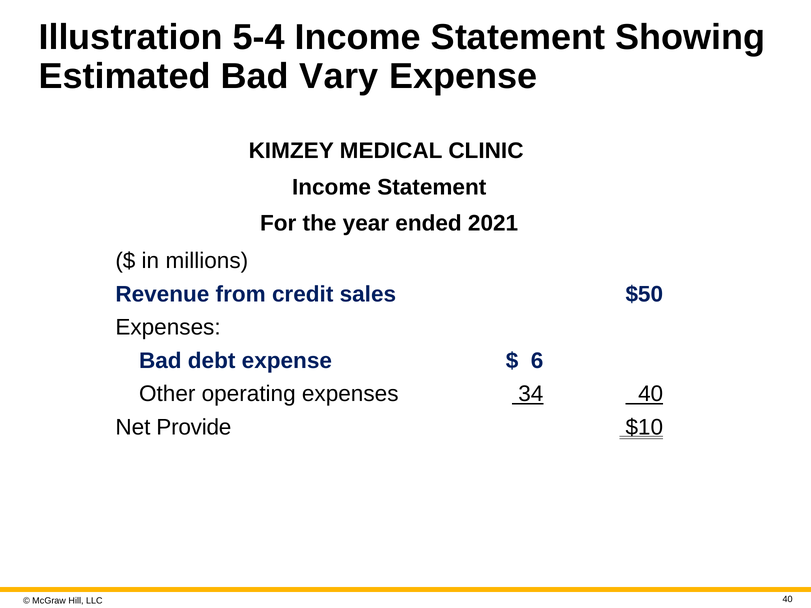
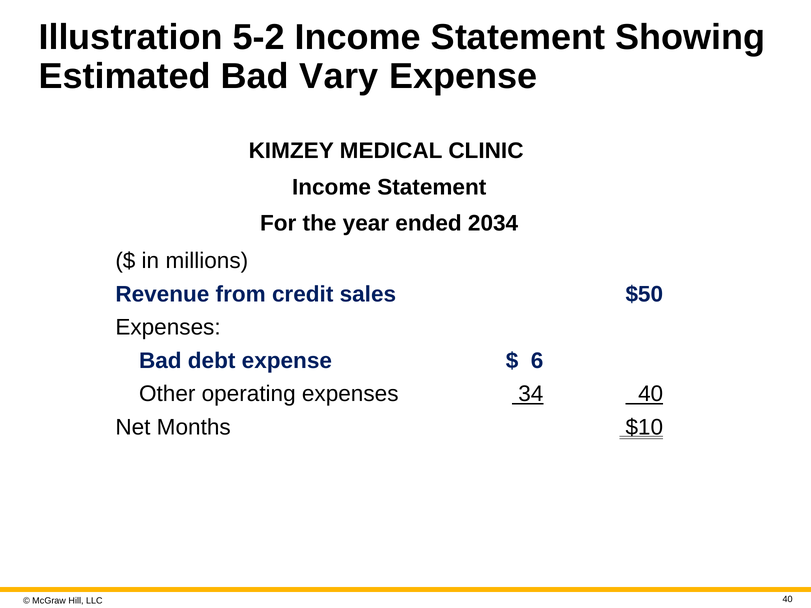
5-4: 5-4 -> 5-2
2021: 2021 -> 2034
Provide: Provide -> Months
